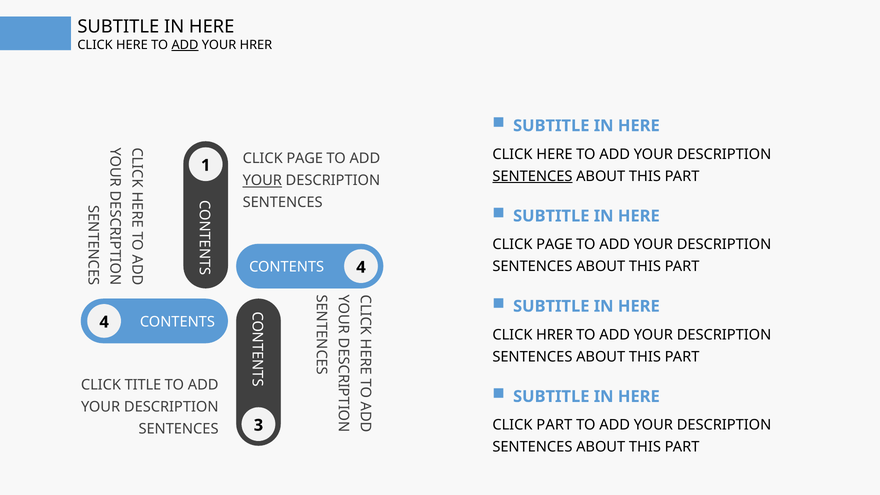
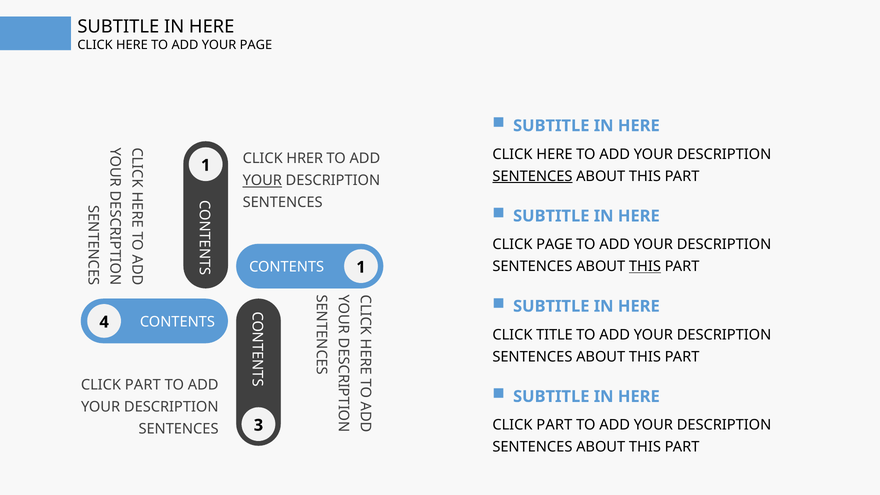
ADD at (185, 45) underline: present -> none
YOUR HRER: HRER -> PAGE
PAGE at (305, 159): PAGE -> HRER
THIS at (645, 266) underline: none -> present
4 at (361, 267): 4 -> 1
CLICK HRER: HRER -> TITLE
TITLE at (143, 385): TITLE -> PART
